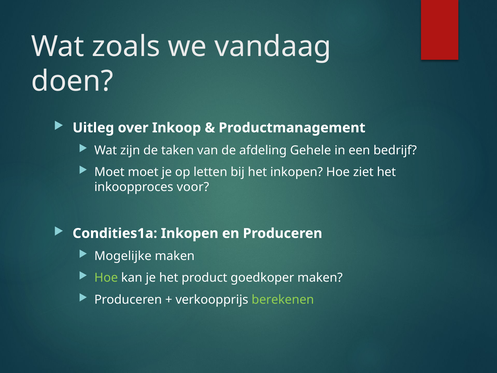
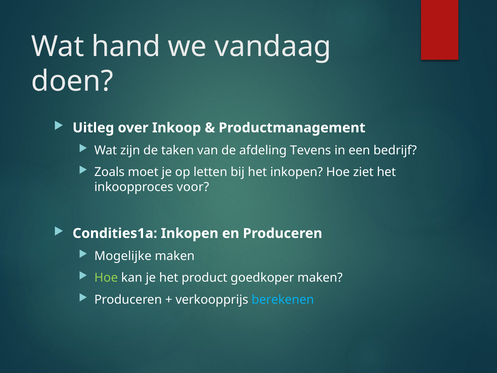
zoals: zoals -> hand
Gehele: Gehele -> Tevens
Moet at (109, 172): Moet -> Zoals
berekenen colour: light green -> light blue
